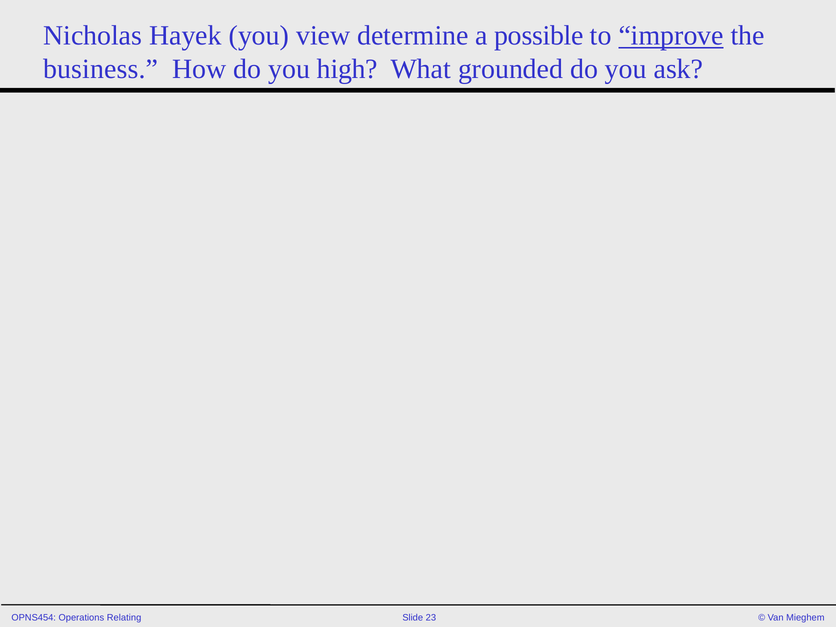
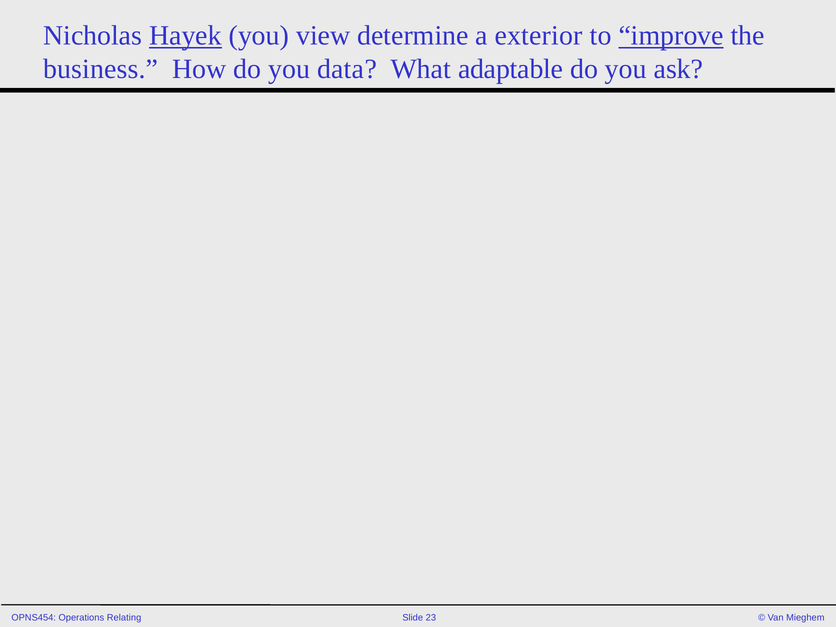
Hayek underline: none -> present
possible: possible -> exterior
high: high -> data
grounded: grounded -> adaptable
